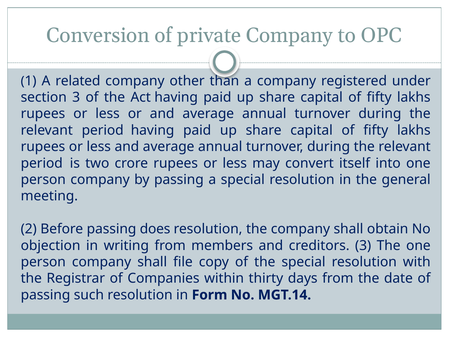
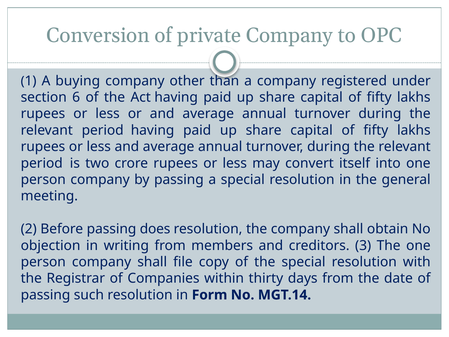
related: related -> buying
section 3: 3 -> 6
